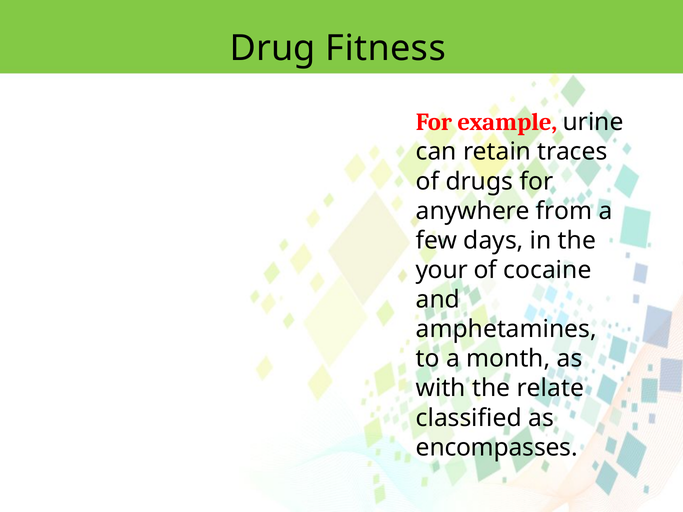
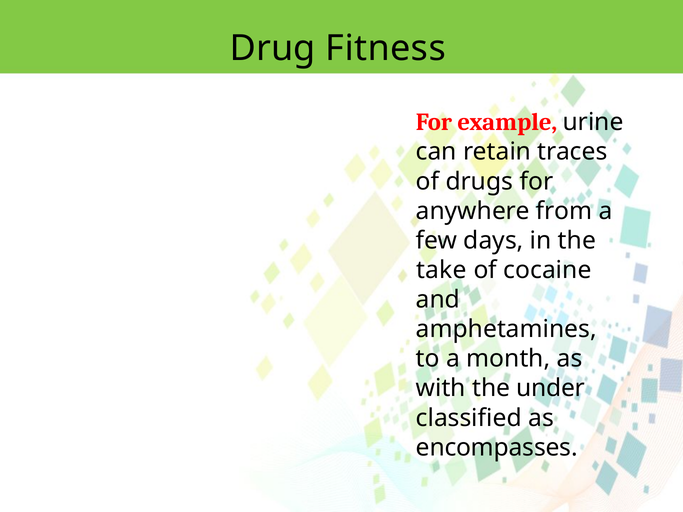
your: your -> take
relate: relate -> under
